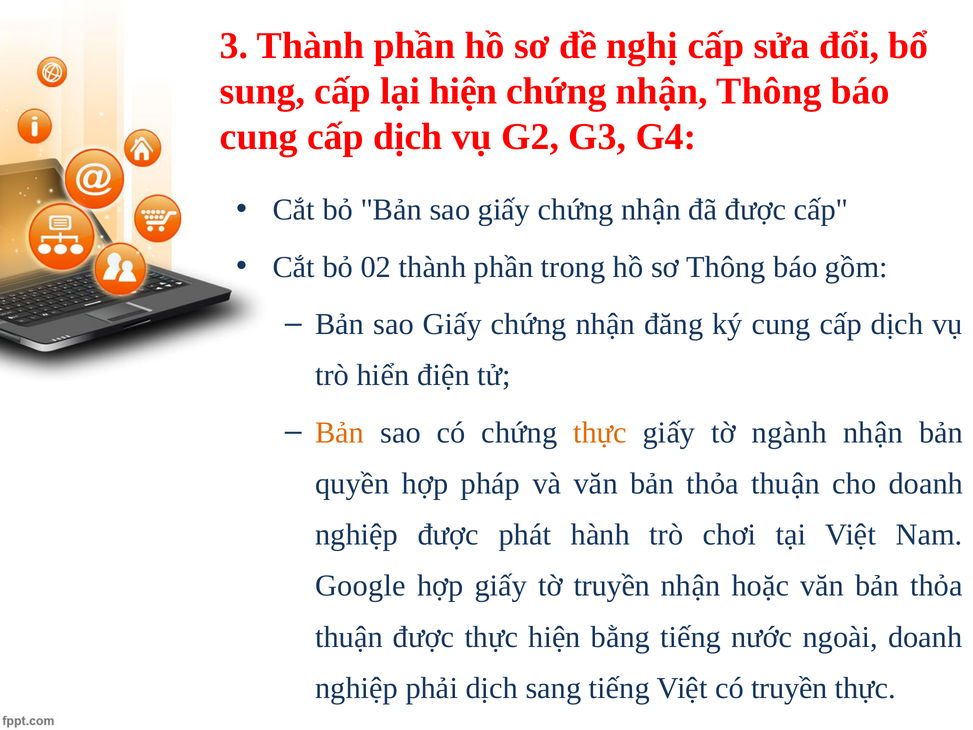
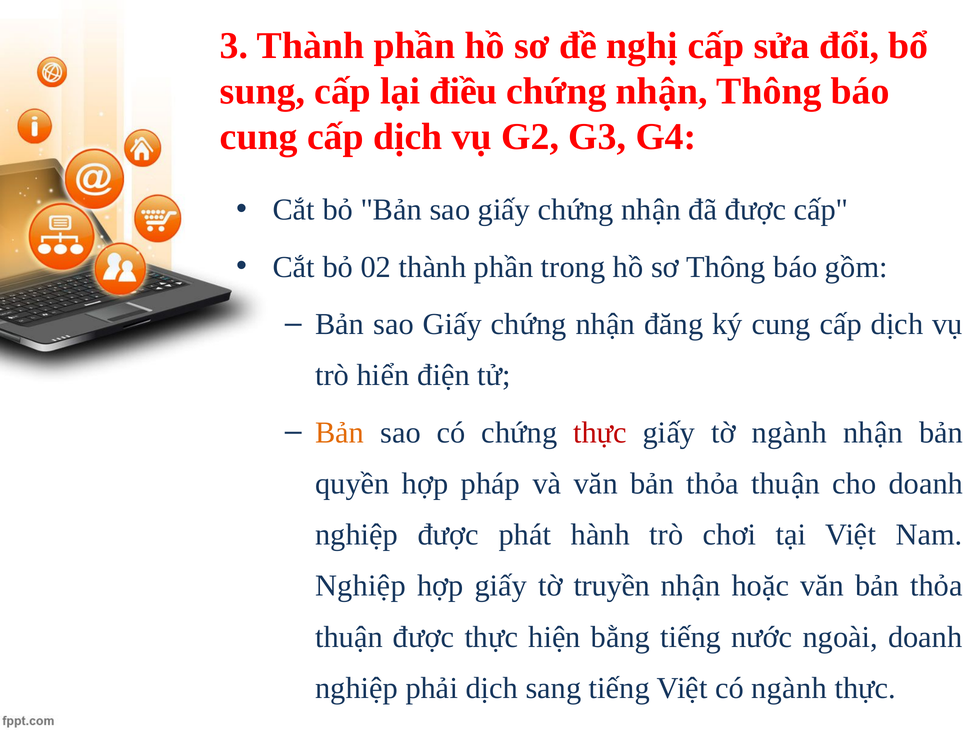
lại hiện: hiện -> điều
thực at (600, 432) colour: orange -> red
Google at (360, 586): Google -> Nghiệp
có truyền: truyền -> ngành
